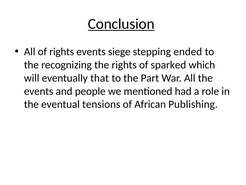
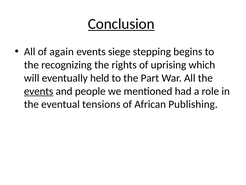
of rights: rights -> again
ended: ended -> begins
sparked: sparked -> uprising
that: that -> held
events at (39, 91) underline: none -> present
